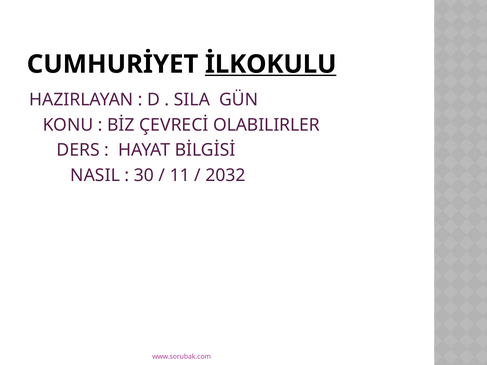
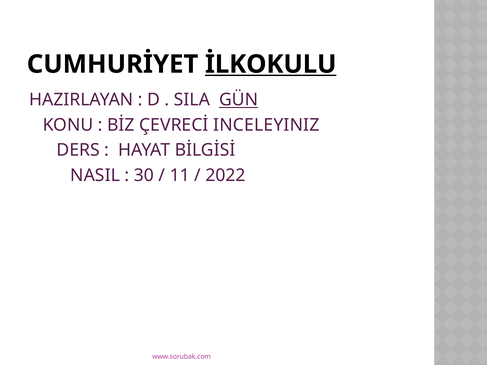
GÜN underline: none -> present
OLABILIRLER: OLABILIRLER -> INCELEYINIZ
2032: 2032 -> 2022
